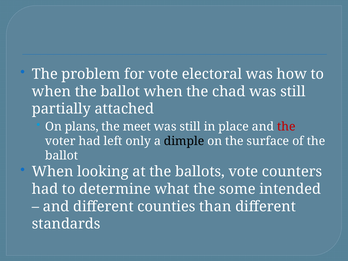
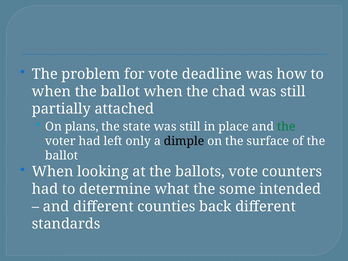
electoral: electoral -> deadline
meet: meet -> state
the at (286, 127) colour: red -> green
than: than -> back
